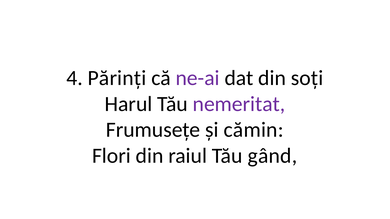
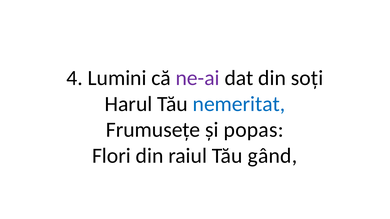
Părinți: Părinți -> Lumini
nemeritat colour: purple -> blue
cămin: cămin -> popas
